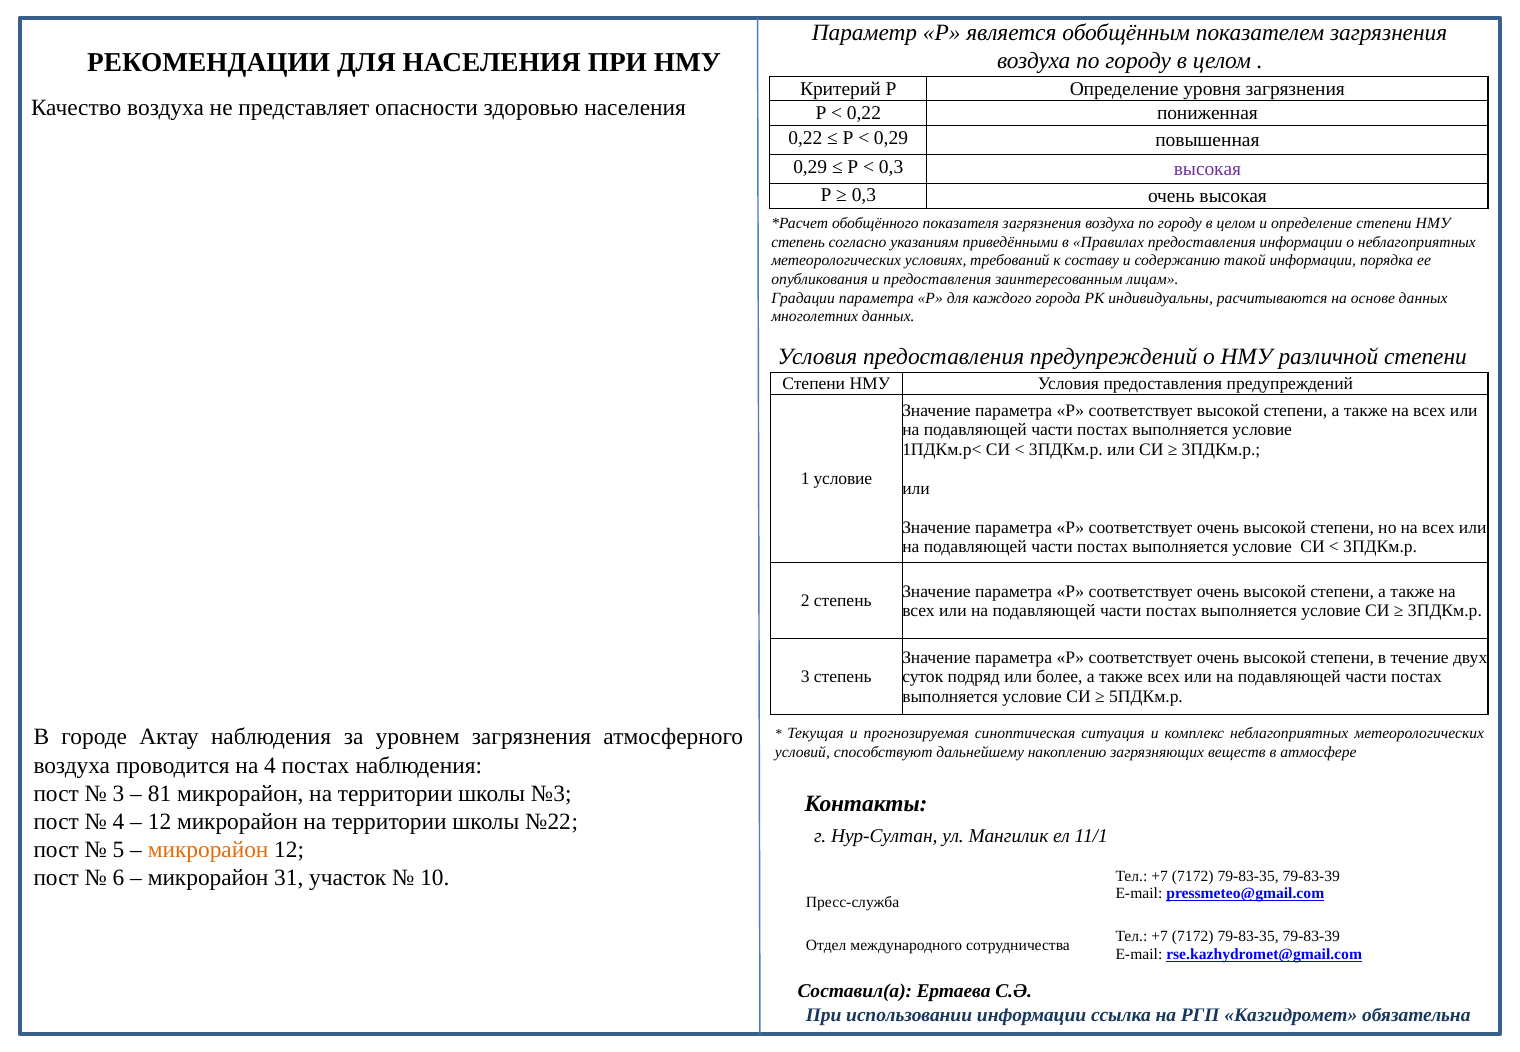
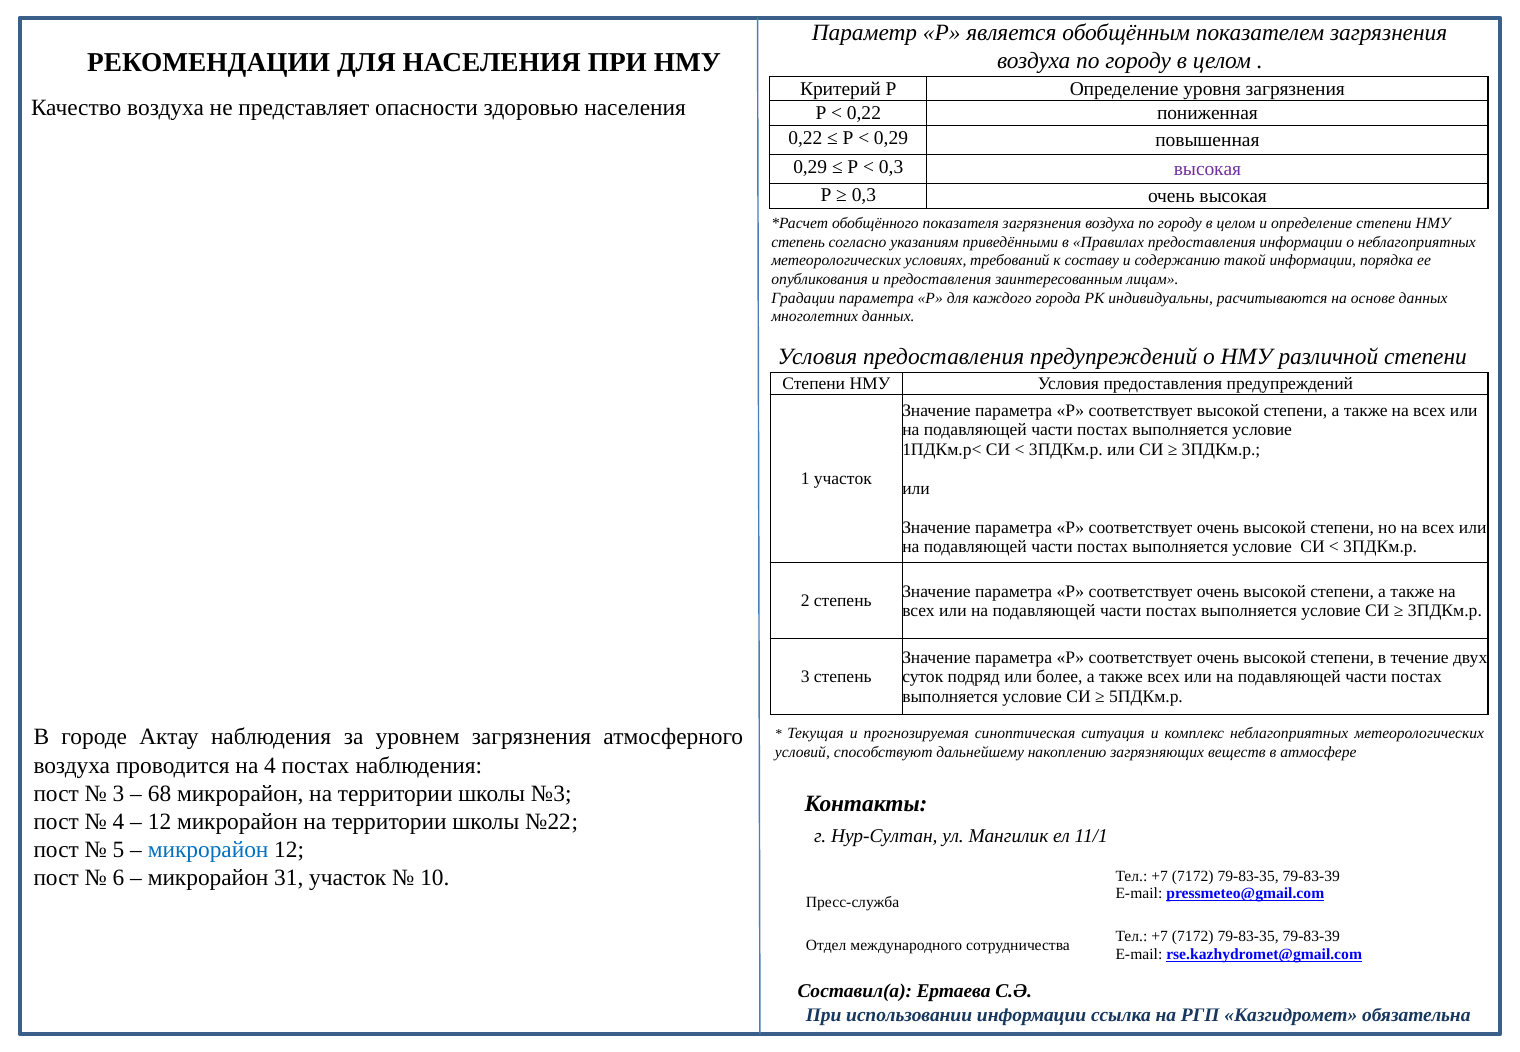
1 условие: условие -> участок
81: 81 -> 68
микрорайон at (208, 850) colour: orange -> blue
